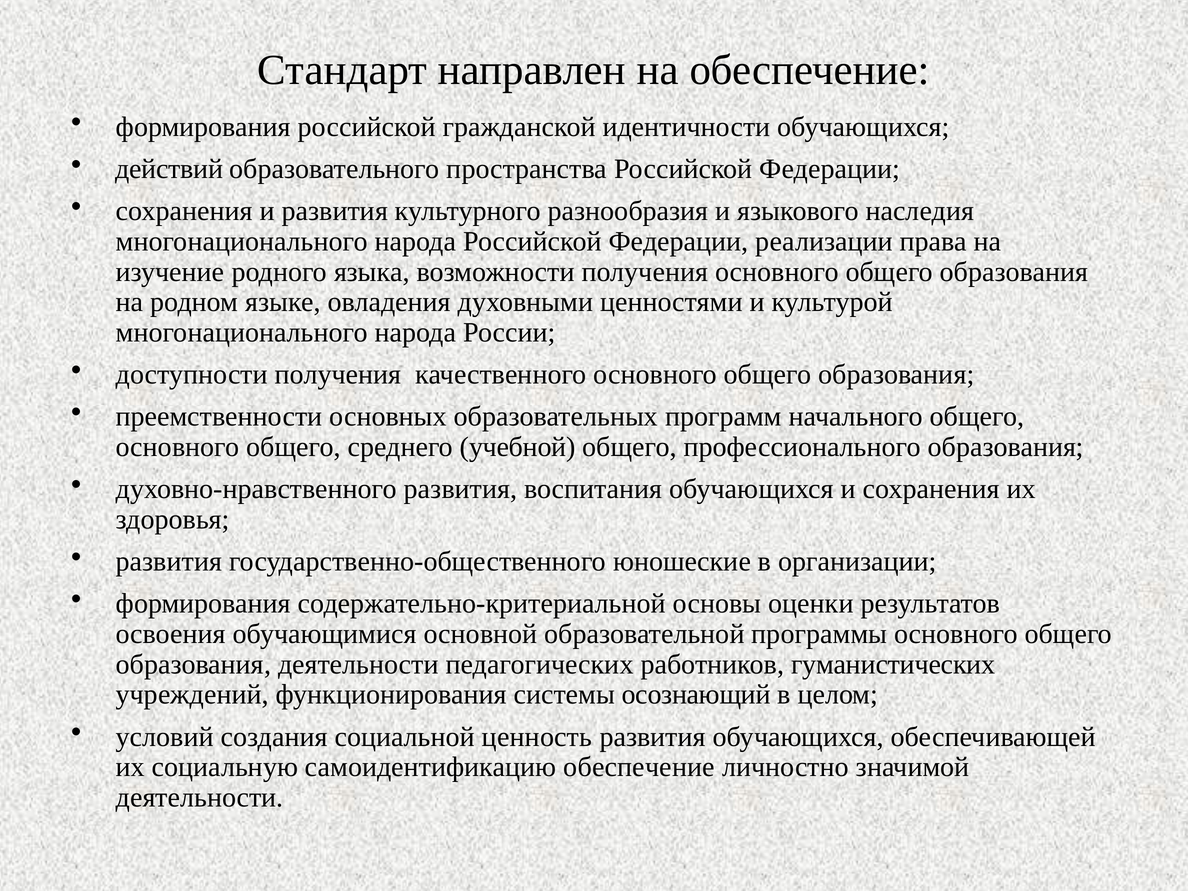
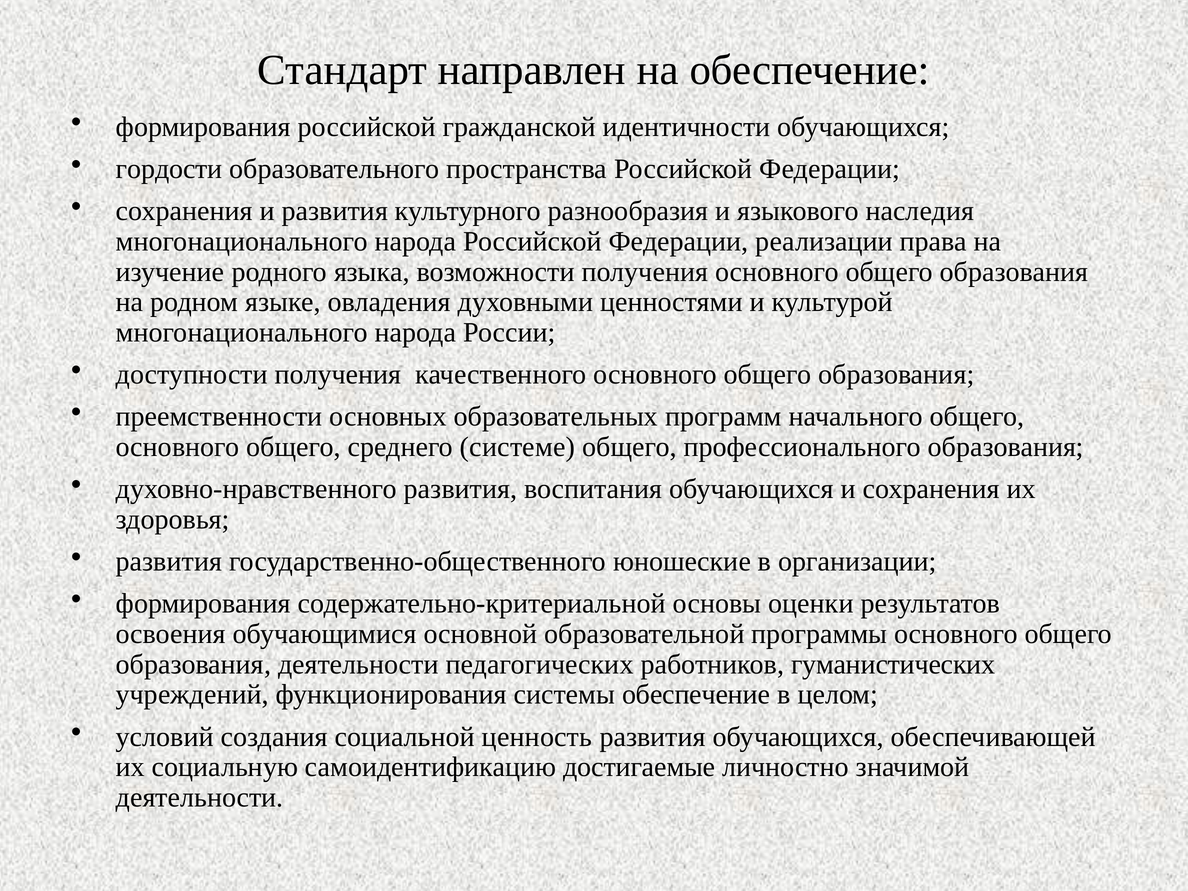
действий: действий -> гордости
учебной: учебной -> системе
системы осознающий: осознающий -> обеспечение
самоидентификацию обеспечение: обеспечение -> достигаемые
